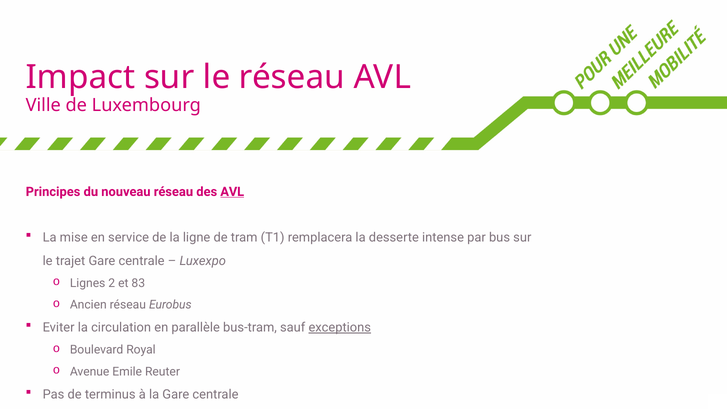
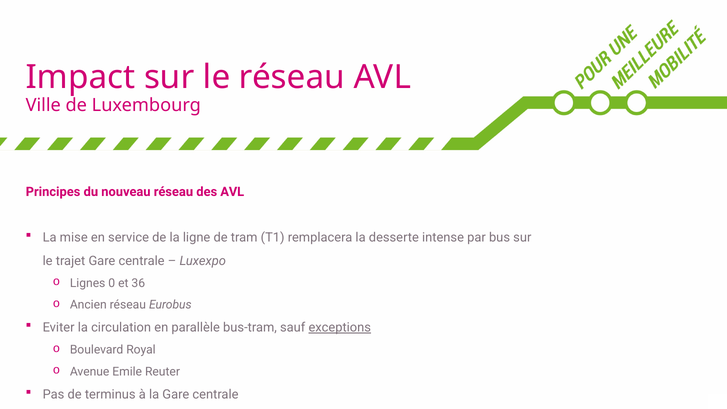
AVL at (232, 192) underline: present -> none
2: 2 -> 0
83: 83 -> 36
